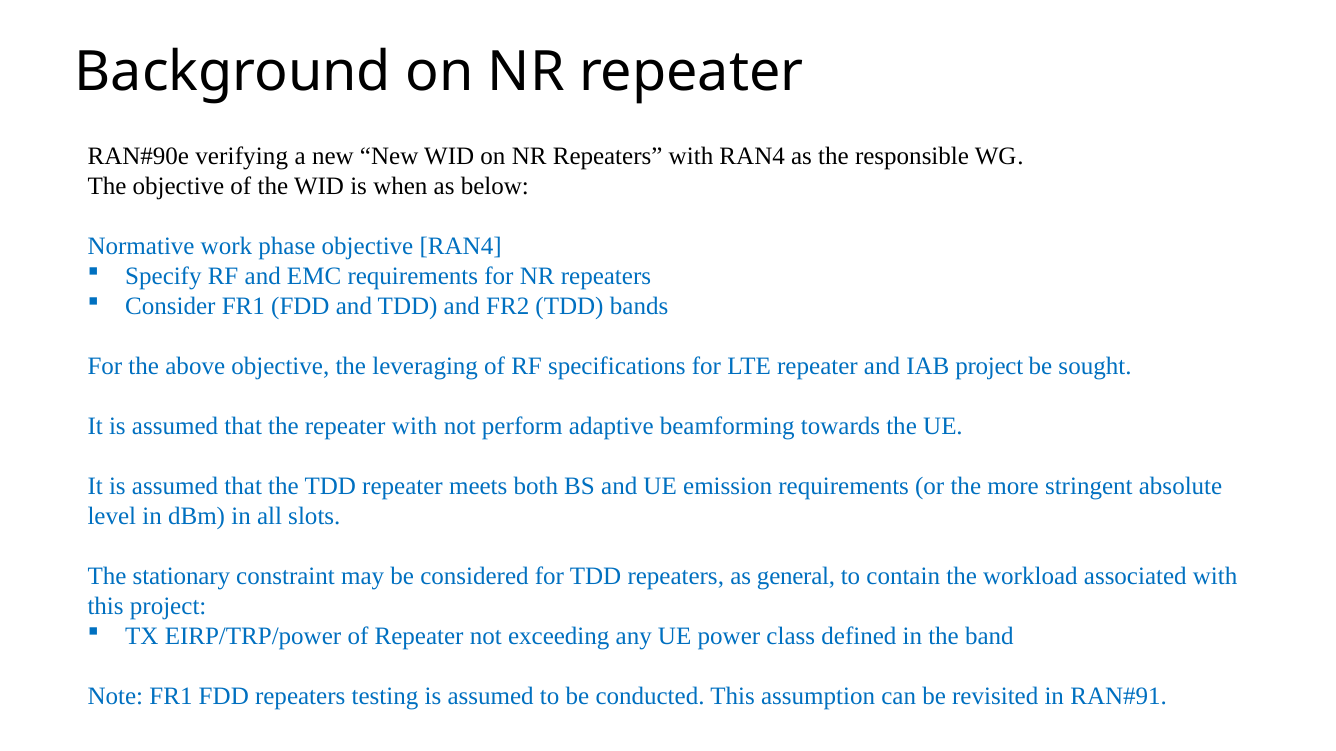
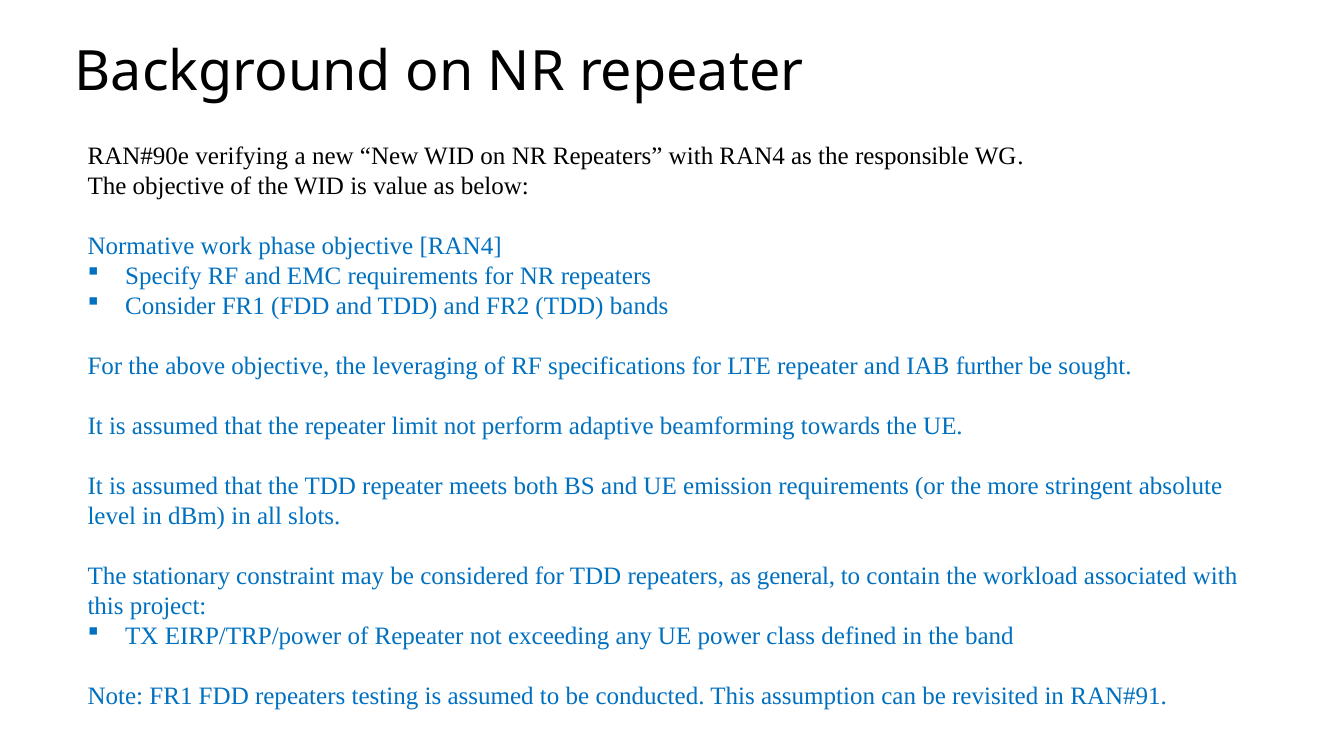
when: when -> value
IAB project: project -> further
repeater with: with -> limit
